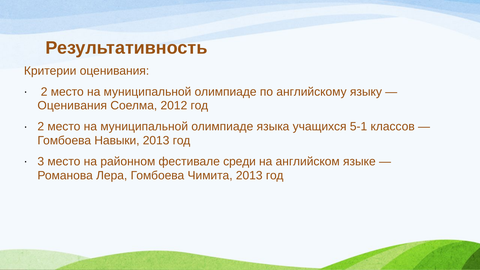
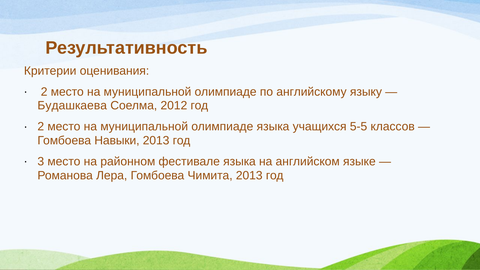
Оценивания at (72, 106): Оценивания -> Будашкаева
5-1: 5-1 -> 5-5
фестивале среди: среди -> языка
